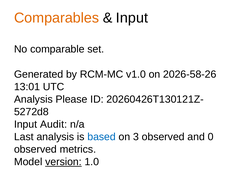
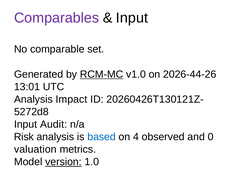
Comparables colour: orange -> purple
RCM-MC underline: none -> present
2026-58-26: 2026-58-26 -> 2026-44-26
Please: Please -> Impact
Last: Last -> Risk
3: 3 -> 4
observed at (35, 149): observed -> valuation
